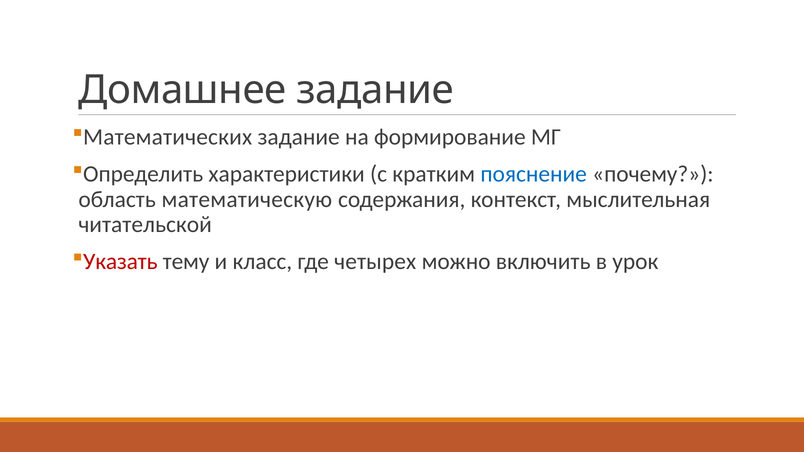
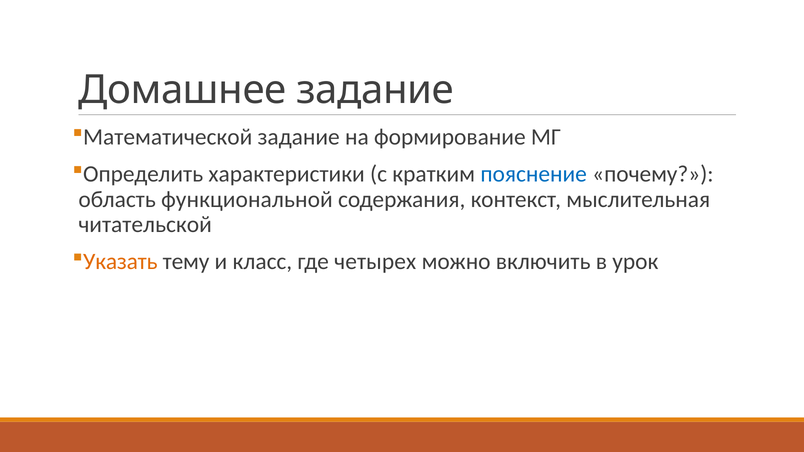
Математических: Математических -> Математической
математическую: математическую -> функциональной
Указать colour: red -> orange
